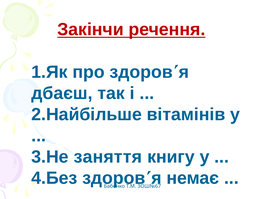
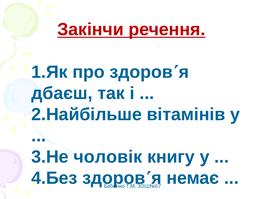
заняття: заняття -> чоловік
